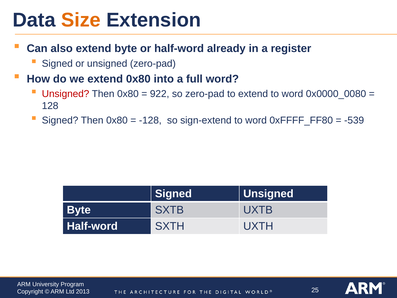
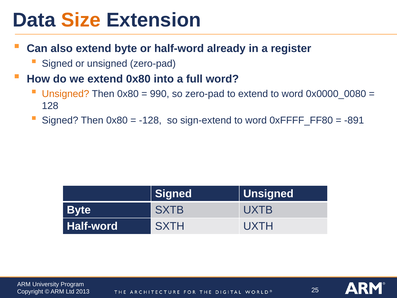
Unsigned at (66, 94) colour: red -> orange
922: 922 -> 990
-539: -539 -> -891
